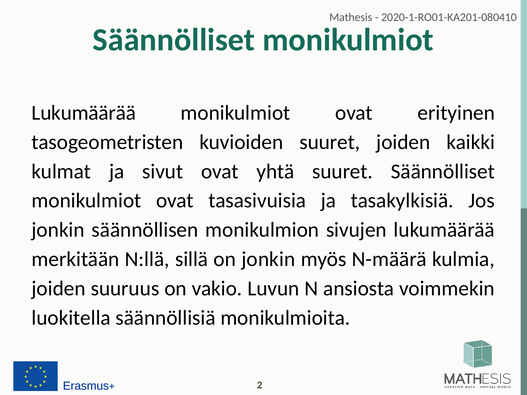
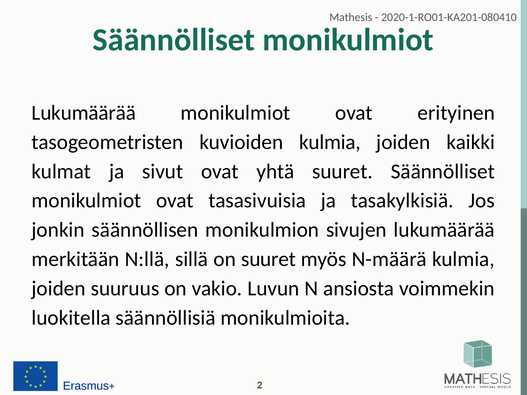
kuvioiden suuret: suuret -> kulmia
on jonkin: jonkin -> suuret
